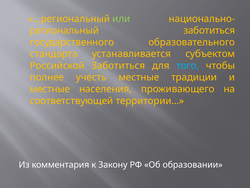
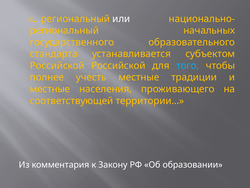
или colour: light green -> white
заботиться at (209, 30): заботиться -> начальных
Российской Заботиться: Заботиться -> Российской
